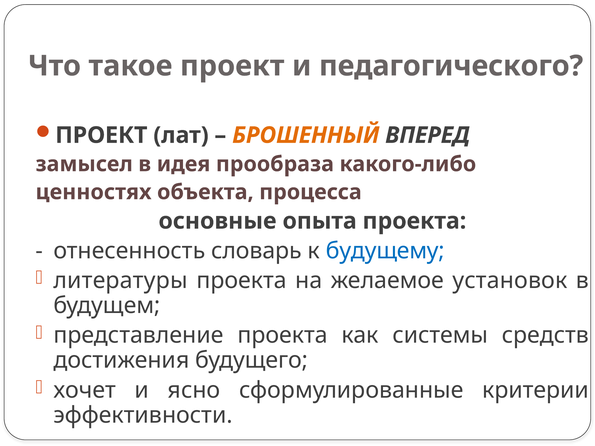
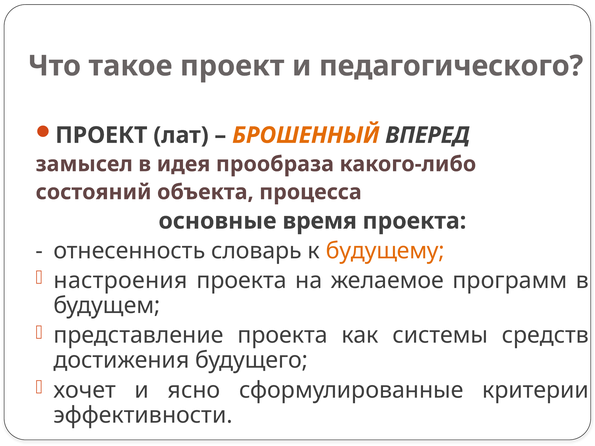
ценностях: ценностях -> состояний
опыта: опыта -> время
будущему colour: blue -> orange
литературы: литературы -> настроения
установок: установок -> программ
